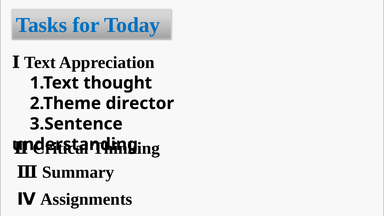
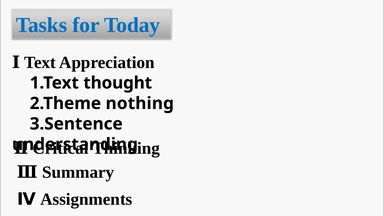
director: director -> nothing
